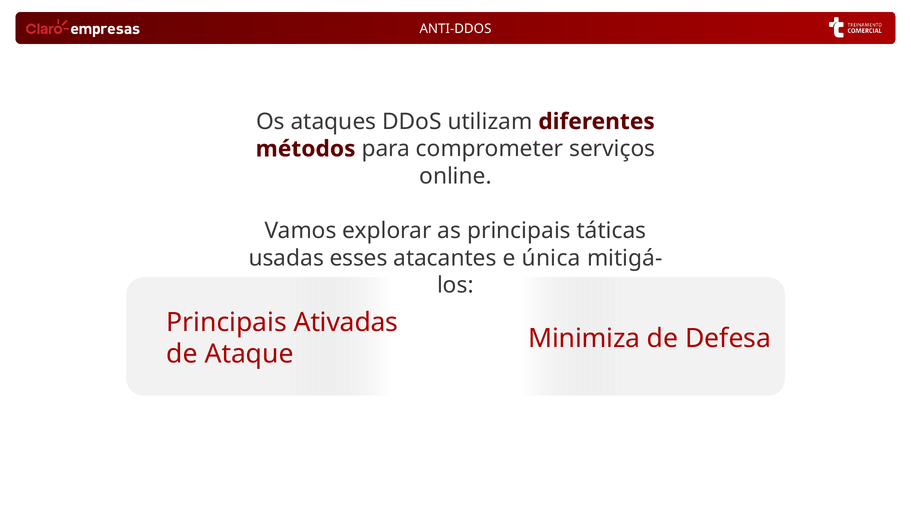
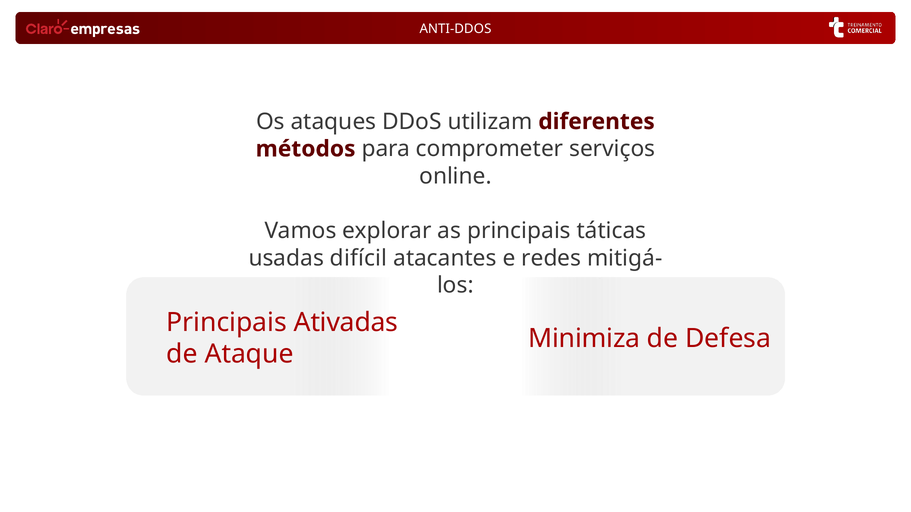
esses: esses -> difícil
única: única -> redes
